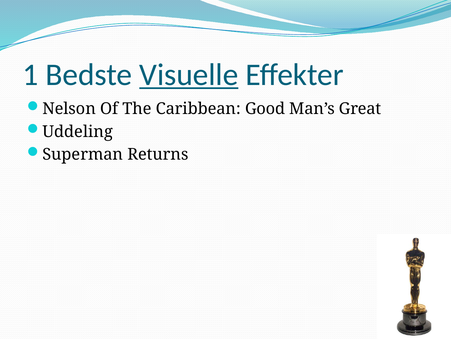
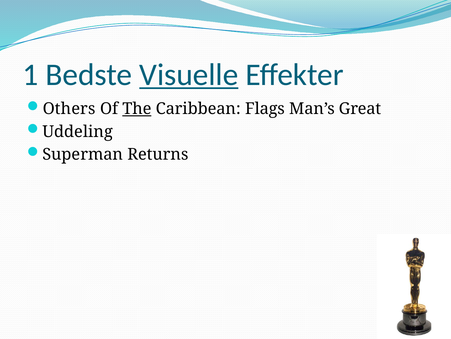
Nelson: Nelson -> Others
The underline: none -> present
Good: Good -> Flags
